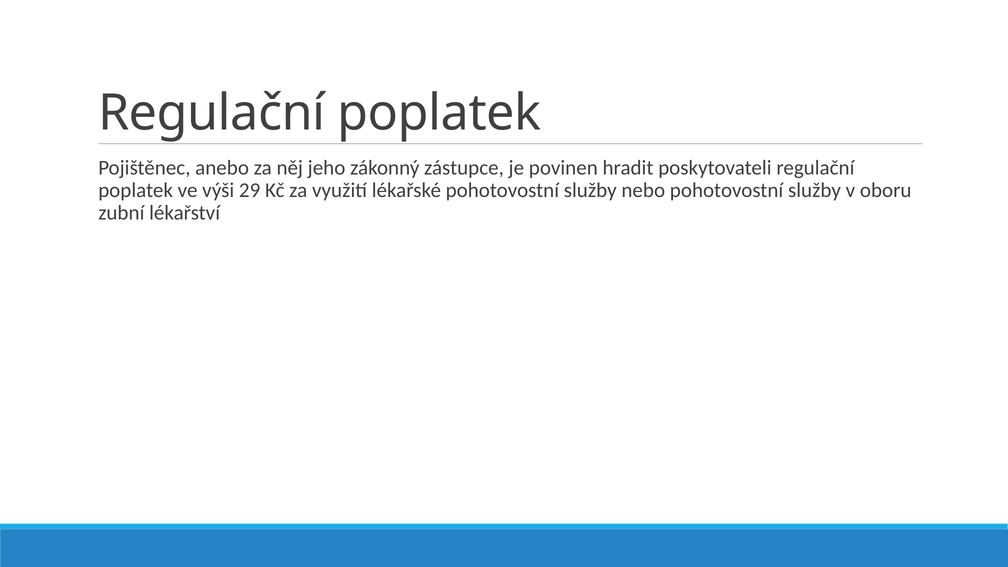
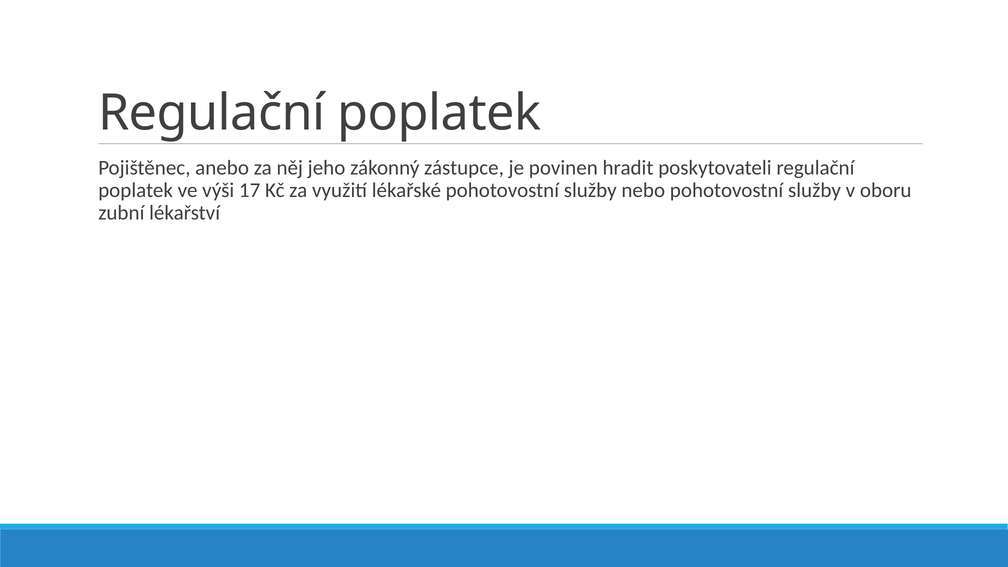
29: 29 -> 17
